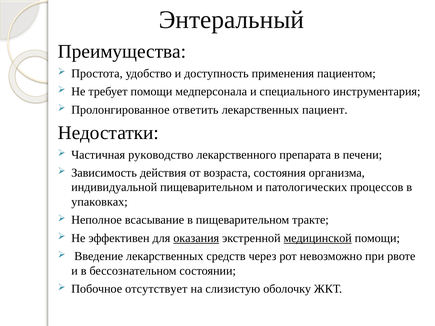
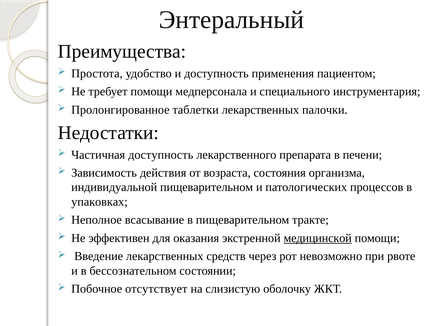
ответить: ответить -> таблетки
пациент: пациент -> палочки
Частичная руководство: руководство -> доступность
оказания underline: present -> none
